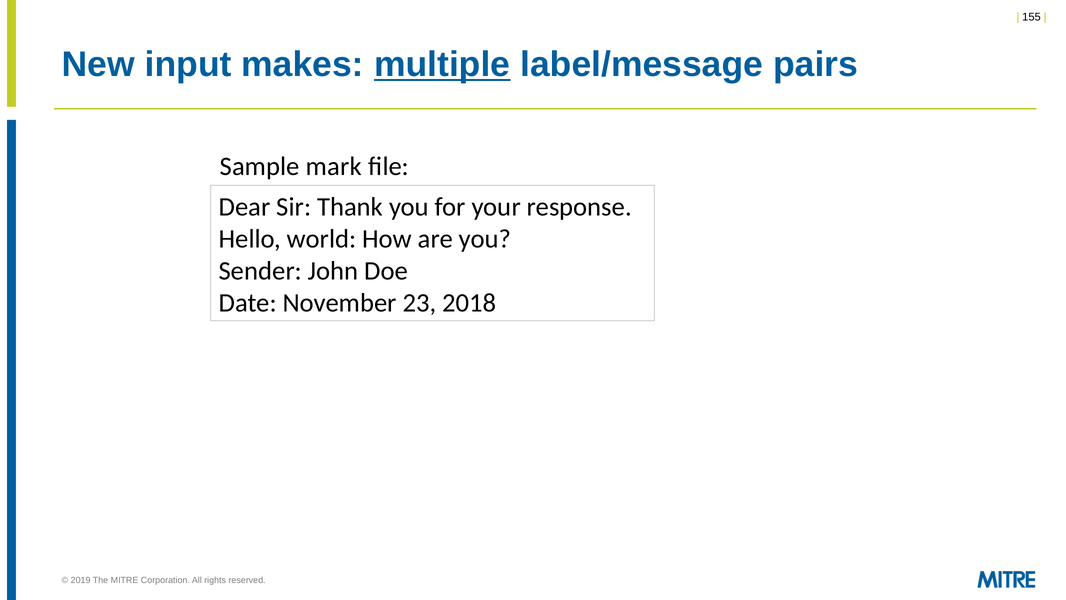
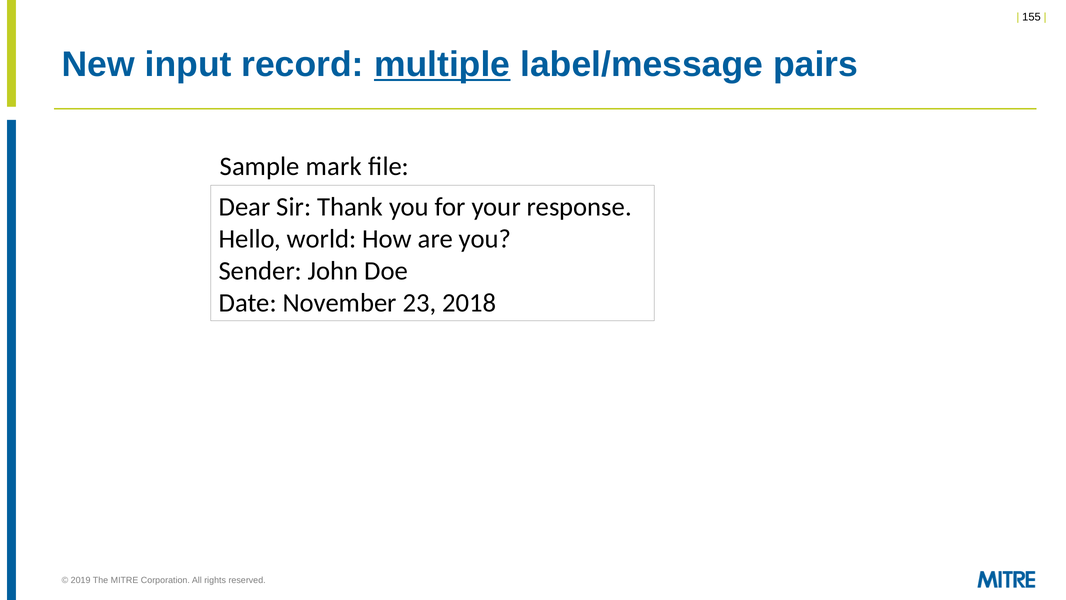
makes: makes -> record
